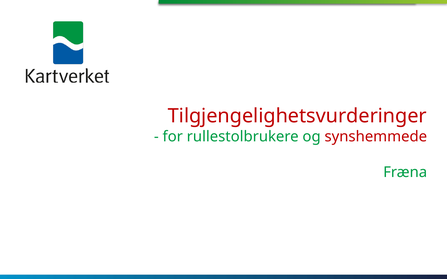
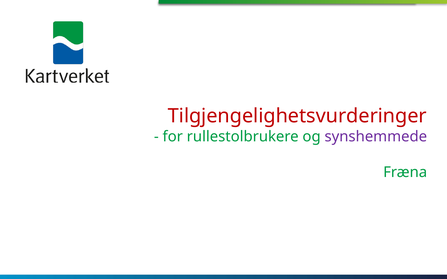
synshemmede colour: red -> purple
